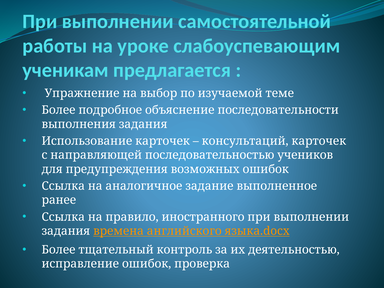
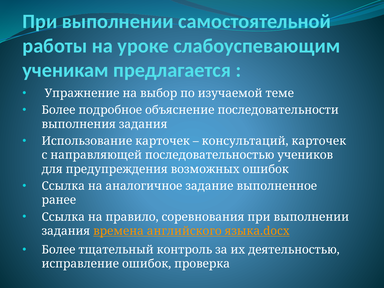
иностранного: иностранного -> соревнования
